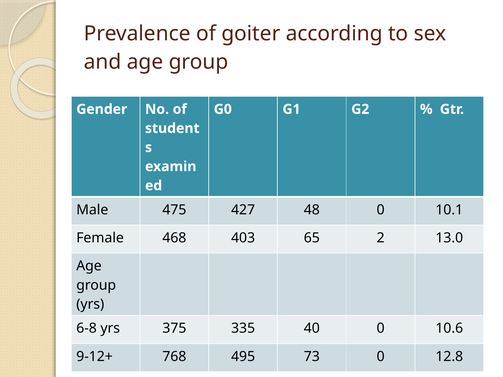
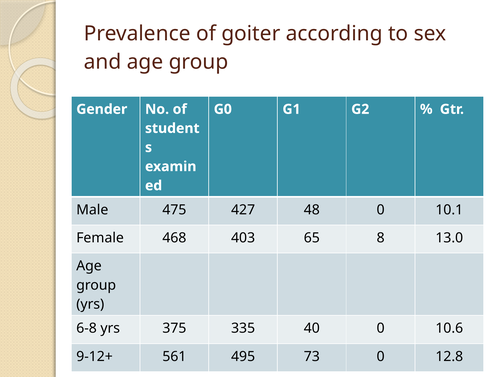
2: 2 -> 8
768: 768 -> 561
